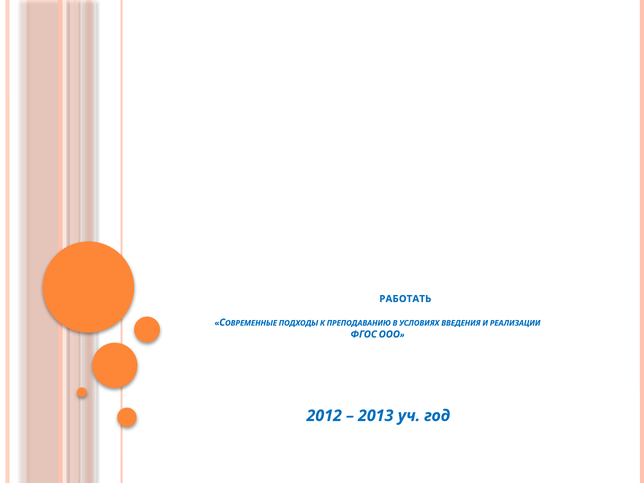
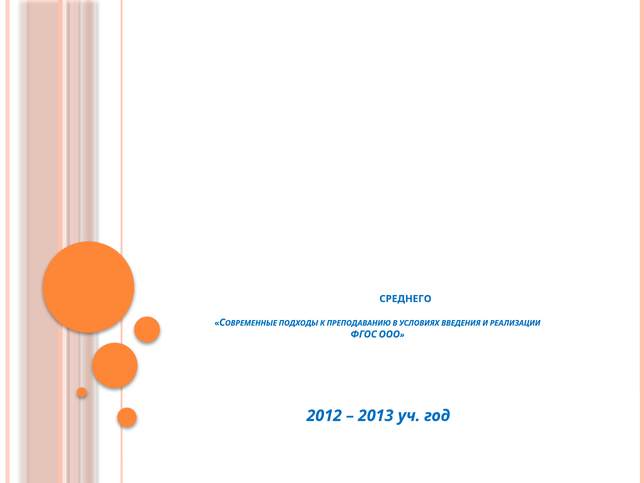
РАБОТАТЬ: РАБОТАТЬ -> СРЕДНЕГО
